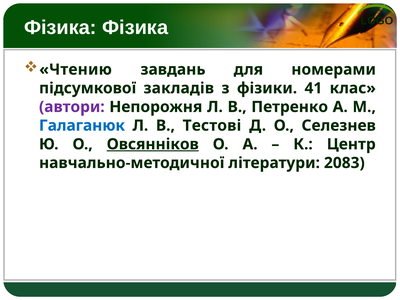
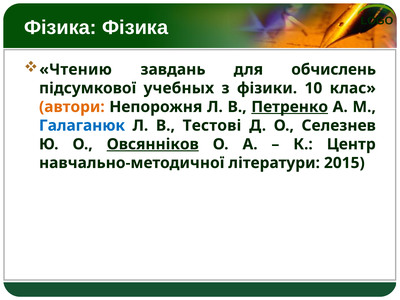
номерами: номерами -> обчислень
закладів: закладів -> учебных
41: 41 -> 10
автори colour: purple -> orange
Петренко underline: none -> present
2083: 2083 -> 2015
